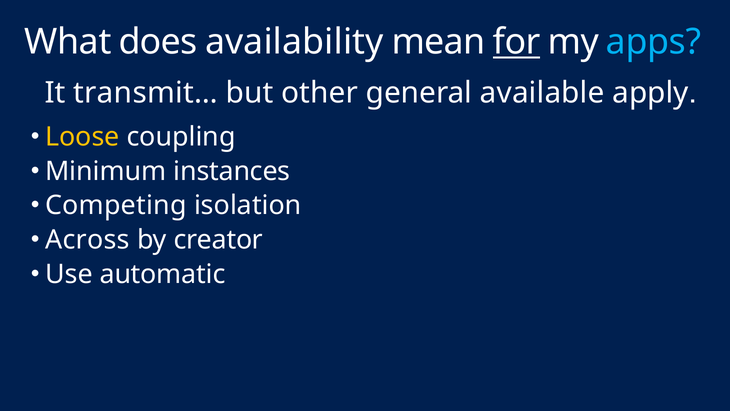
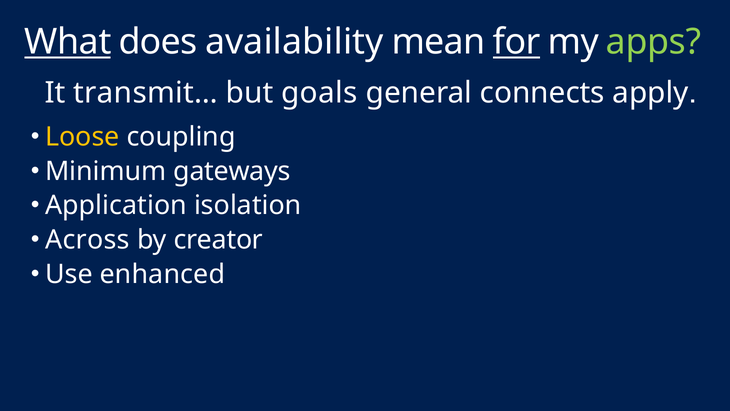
What underline: none -> present
apps colour: light blue -> light green
other: other -> goals
available: available -> connects
instances: instances -> gateways
Competing: Competing -> Application
automatic: automatic -> enhanced
